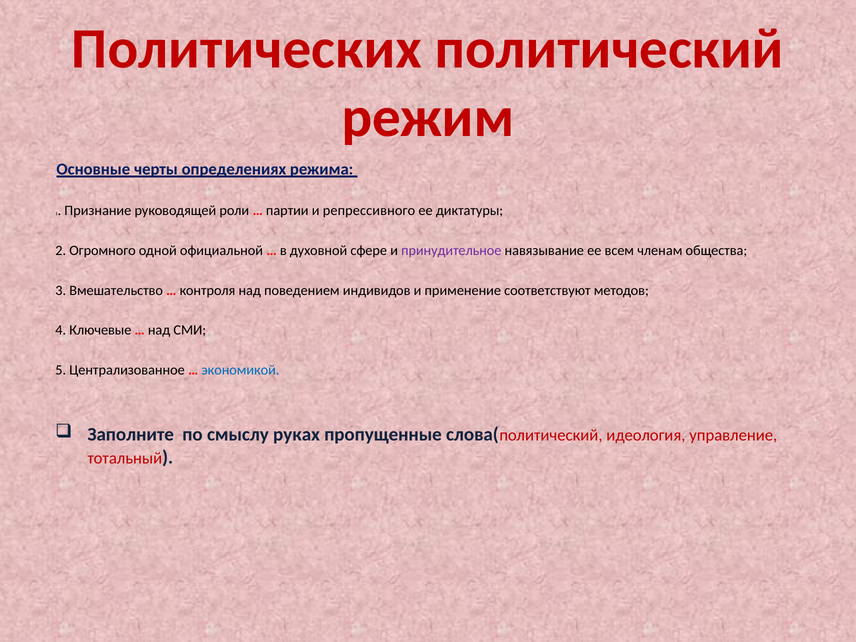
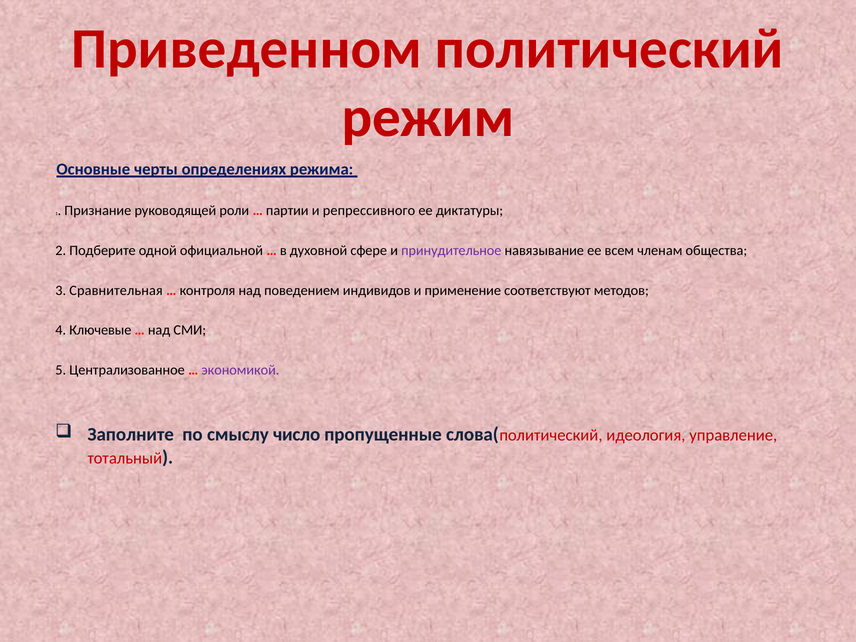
Политических: Политических -> Приведенном
Огромного: Огромного -> Подберите
Вмешательство: Вмешательство -> Сравнительная
экономикой colour: blue -> purple
руках: руках -> число
